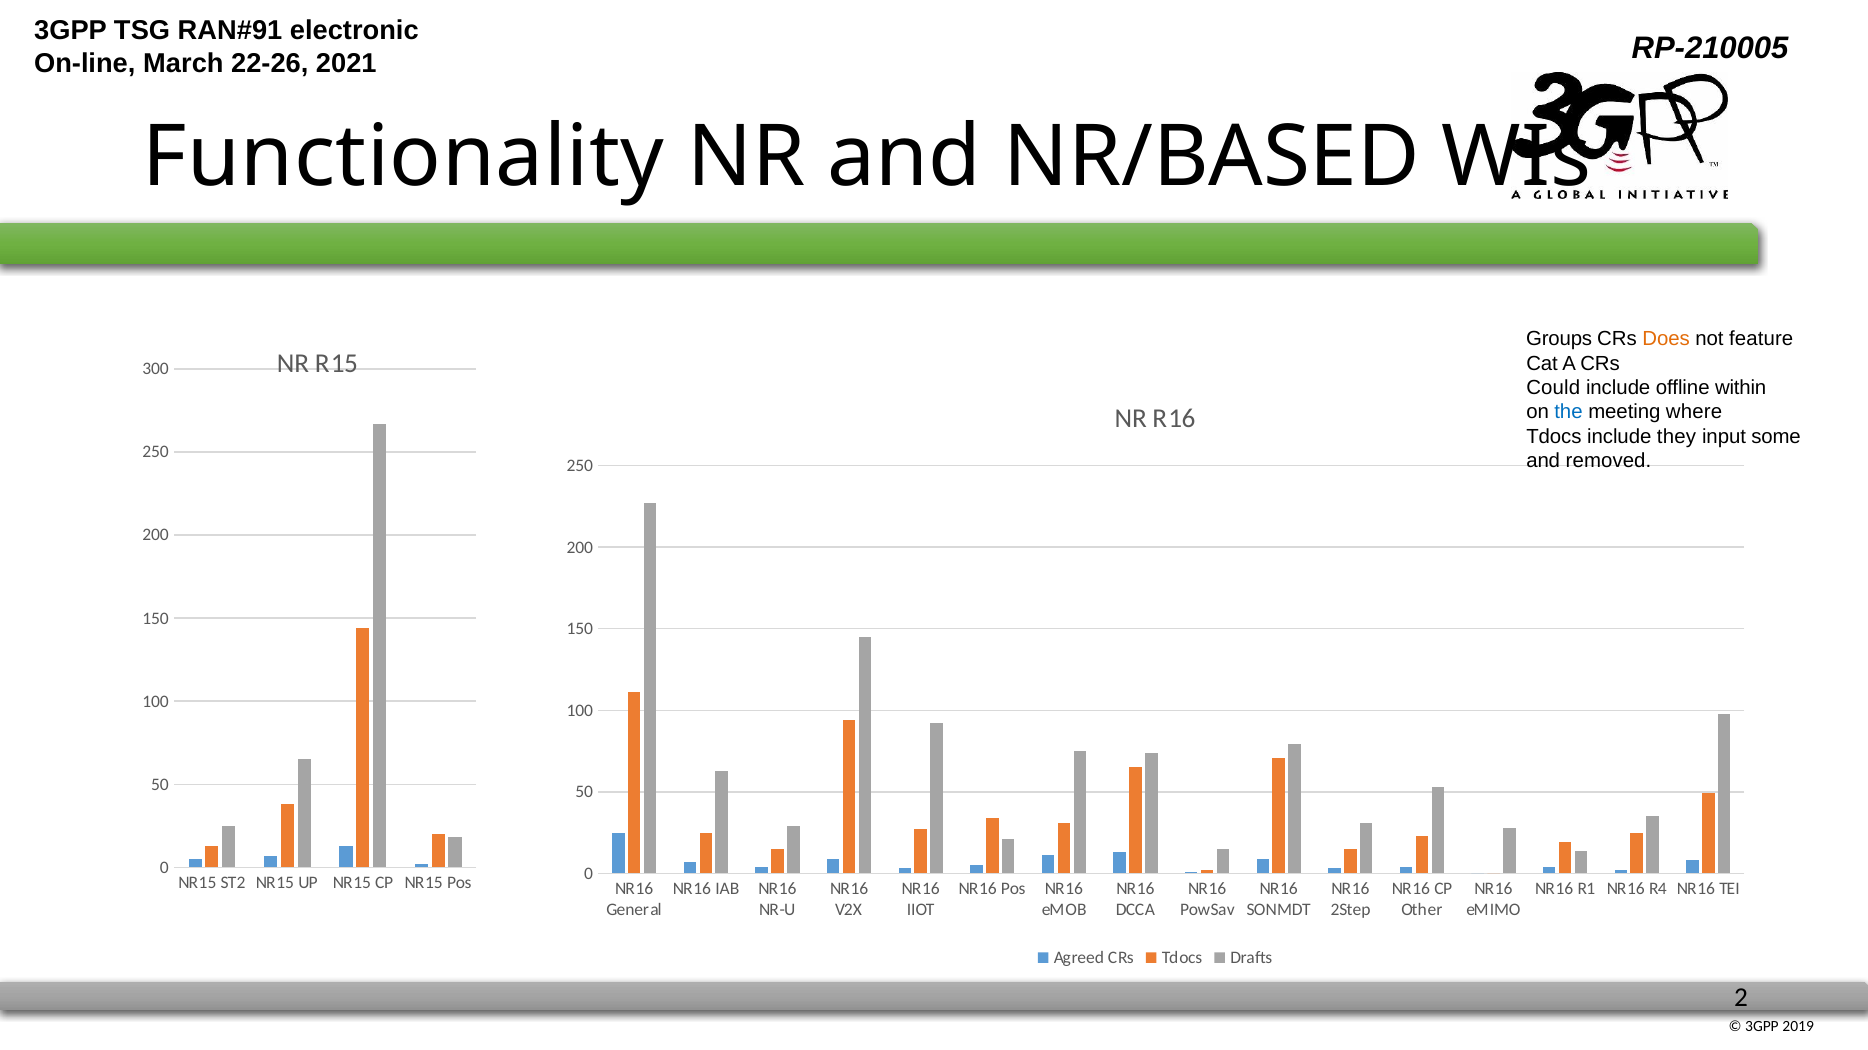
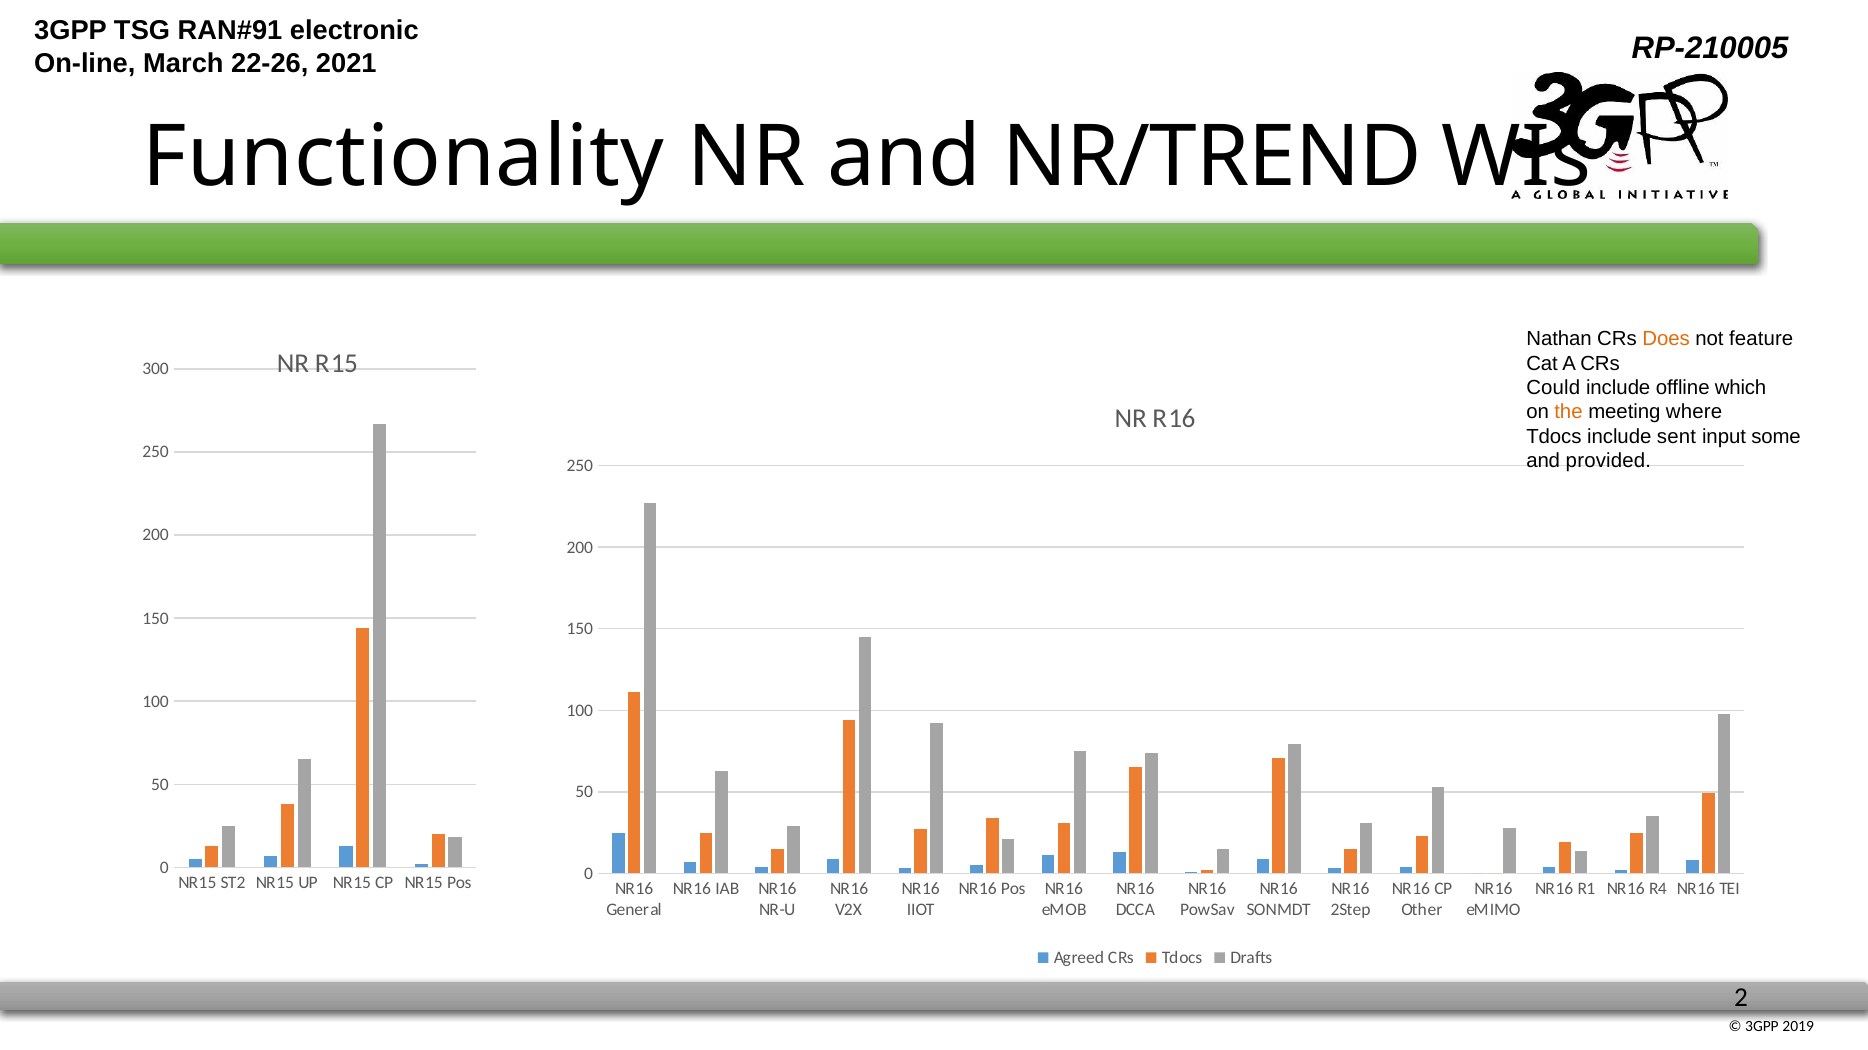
NR/BASED: NR/BASED -> NR/TREND
Groups: Groups -> Nathan
within: within -> which
the colour: blue -> orange
they: they -> sent
removed: removed -> provided
